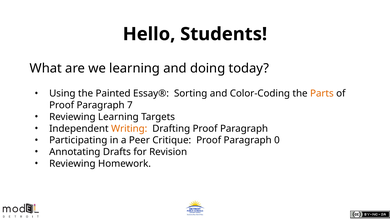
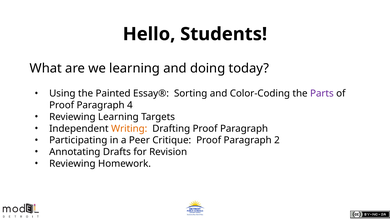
Parts colour: orange -> purple
7: 7 -> 4
0: 0 -> 2
